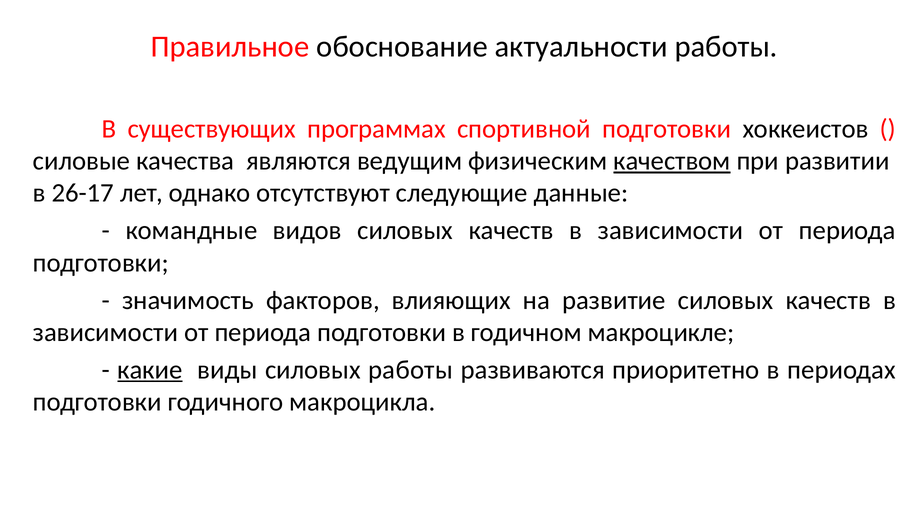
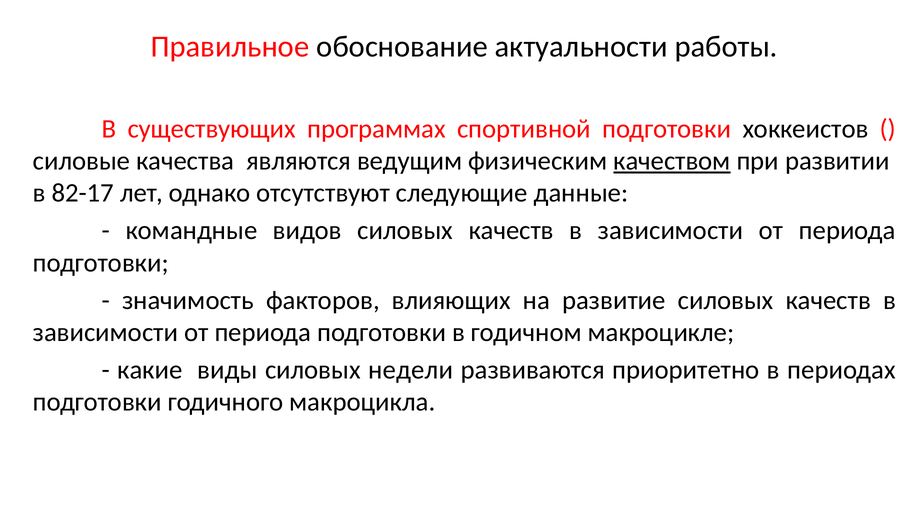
26-17: 26-17 -> 82-17
какие underline: present -> none
силовых работы: работы -> недели
